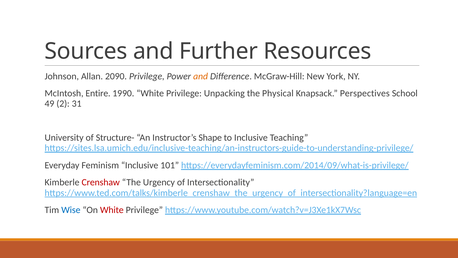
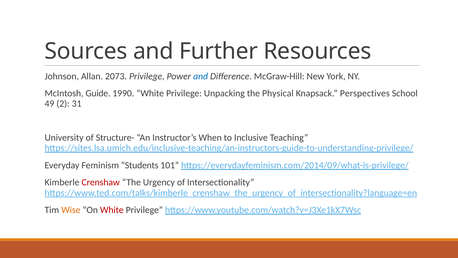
2090: 2090 -> 2073
and at (201, 76) colour: orange -> blue
Entire: Entire -> Guide
Shape: Shape -> When
Feminism Inclusive: Inclusive -> Students
Wise colour: blue -> orange
